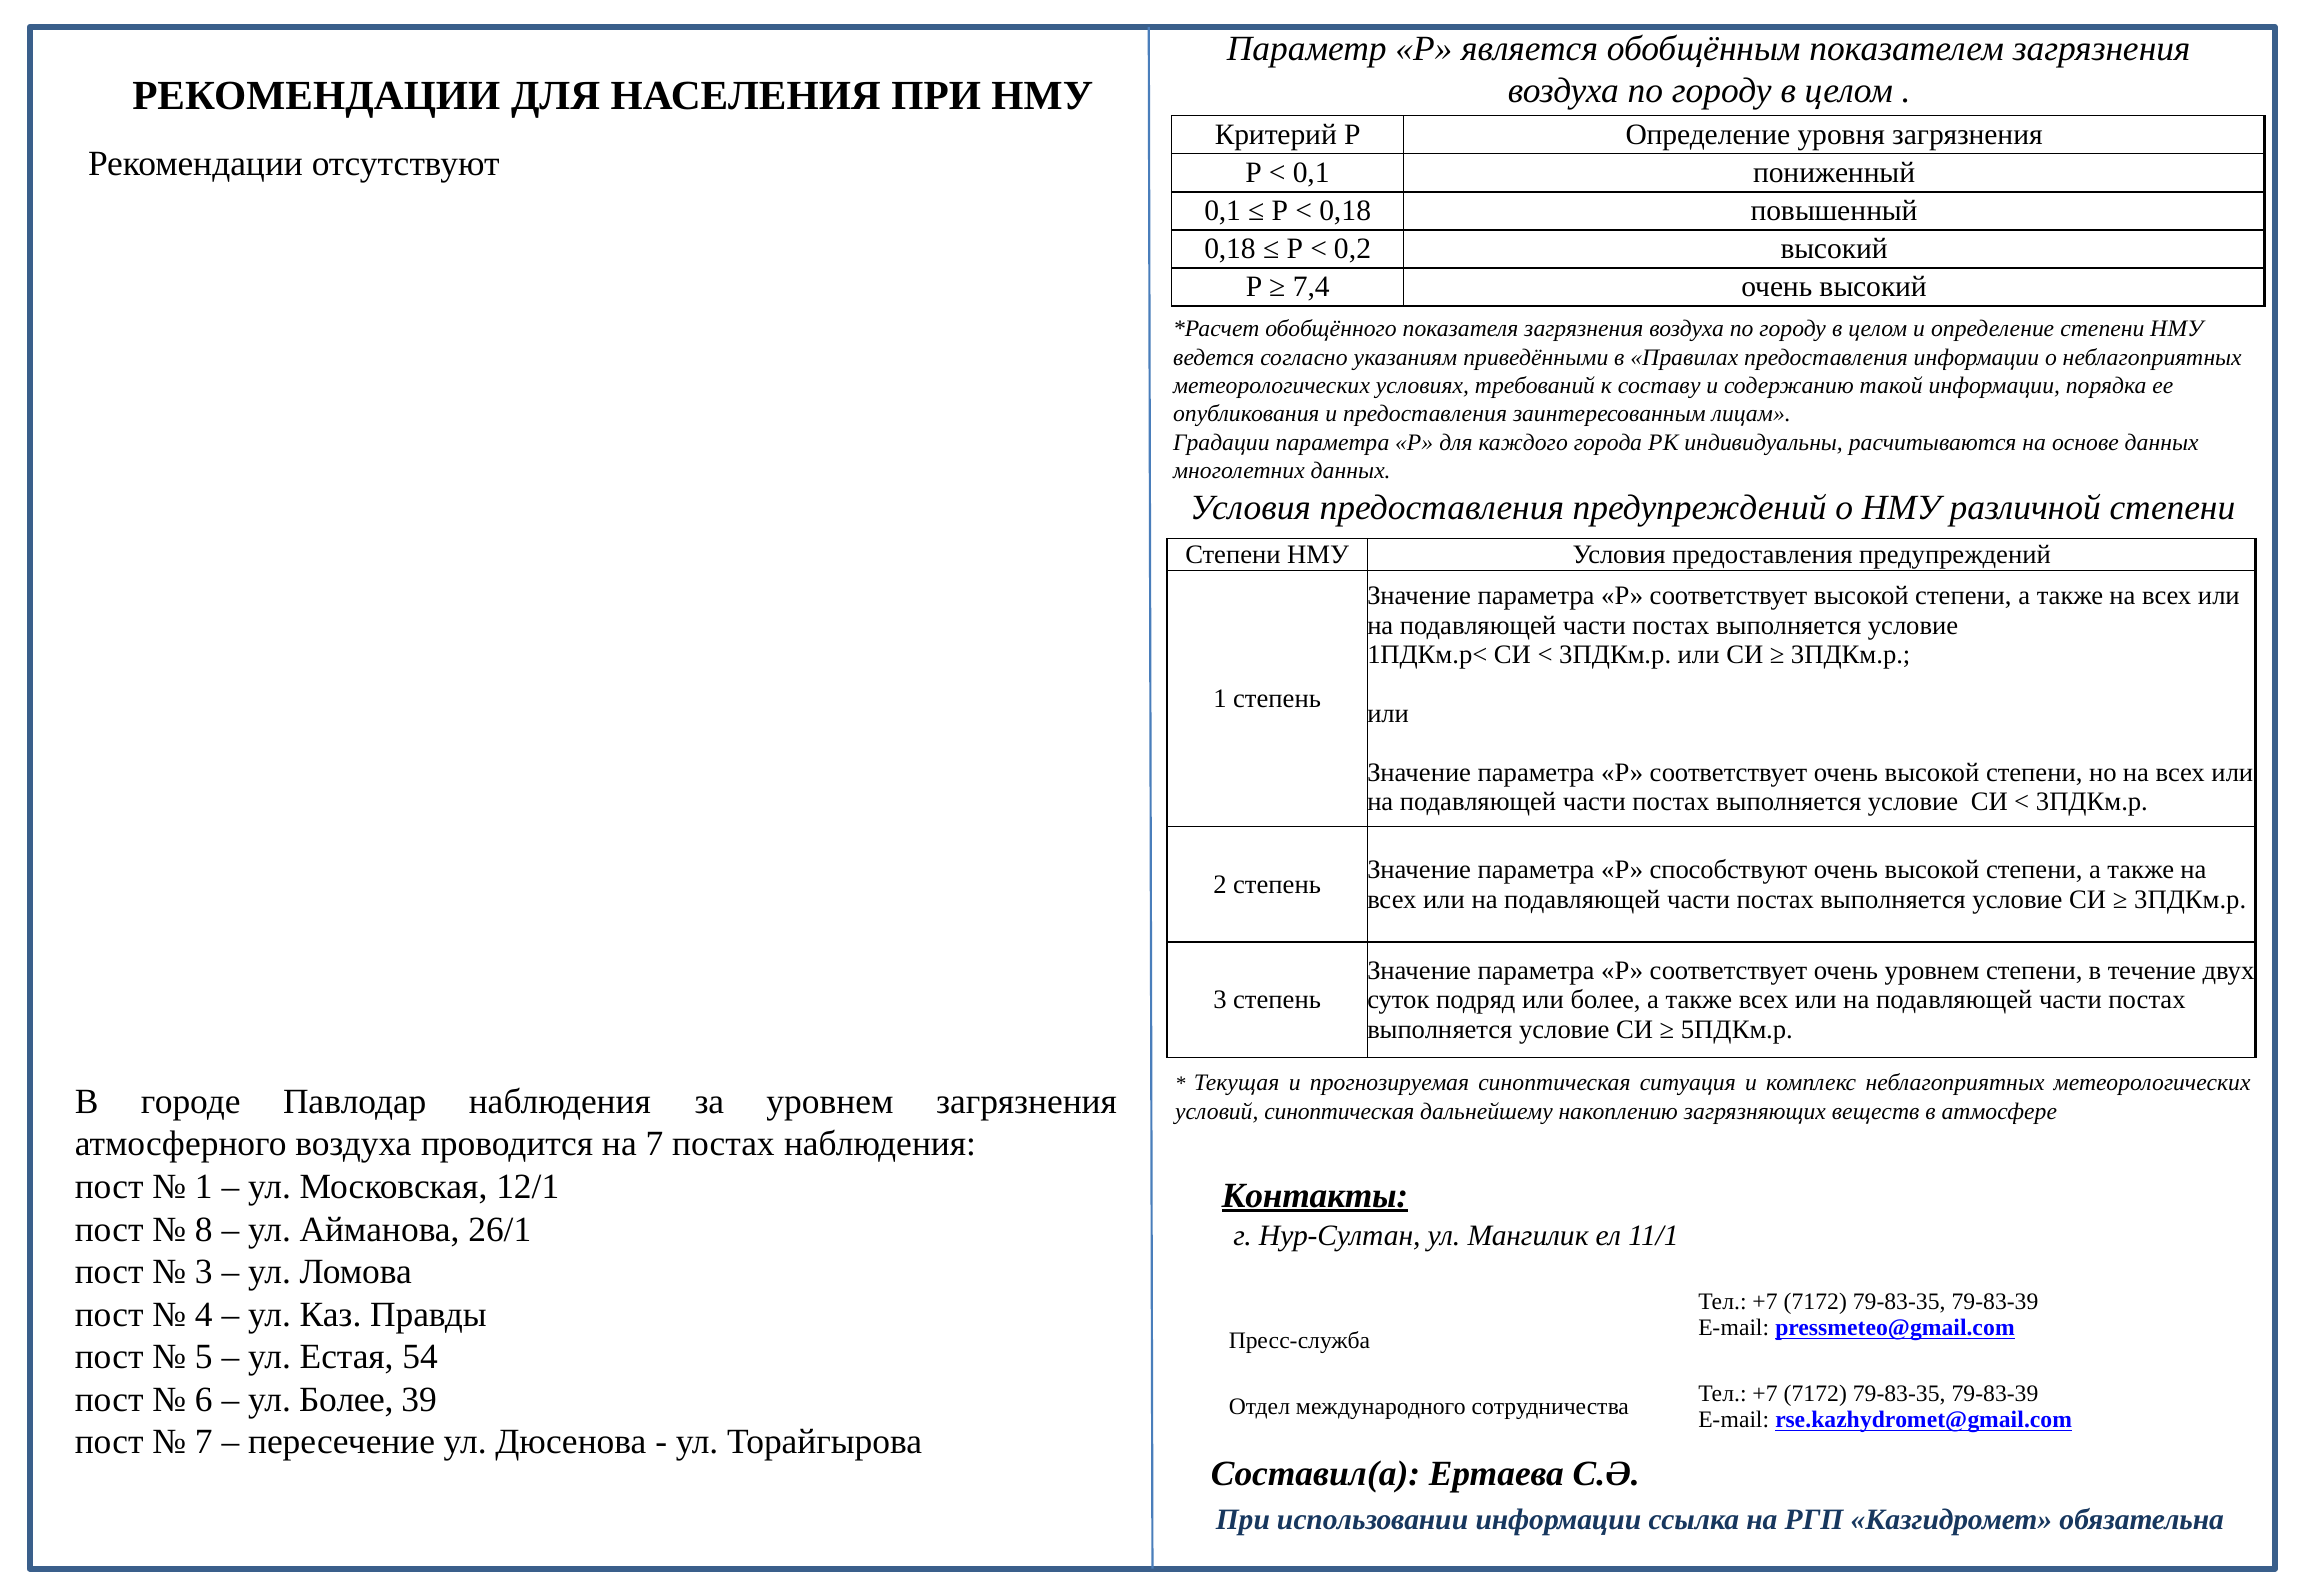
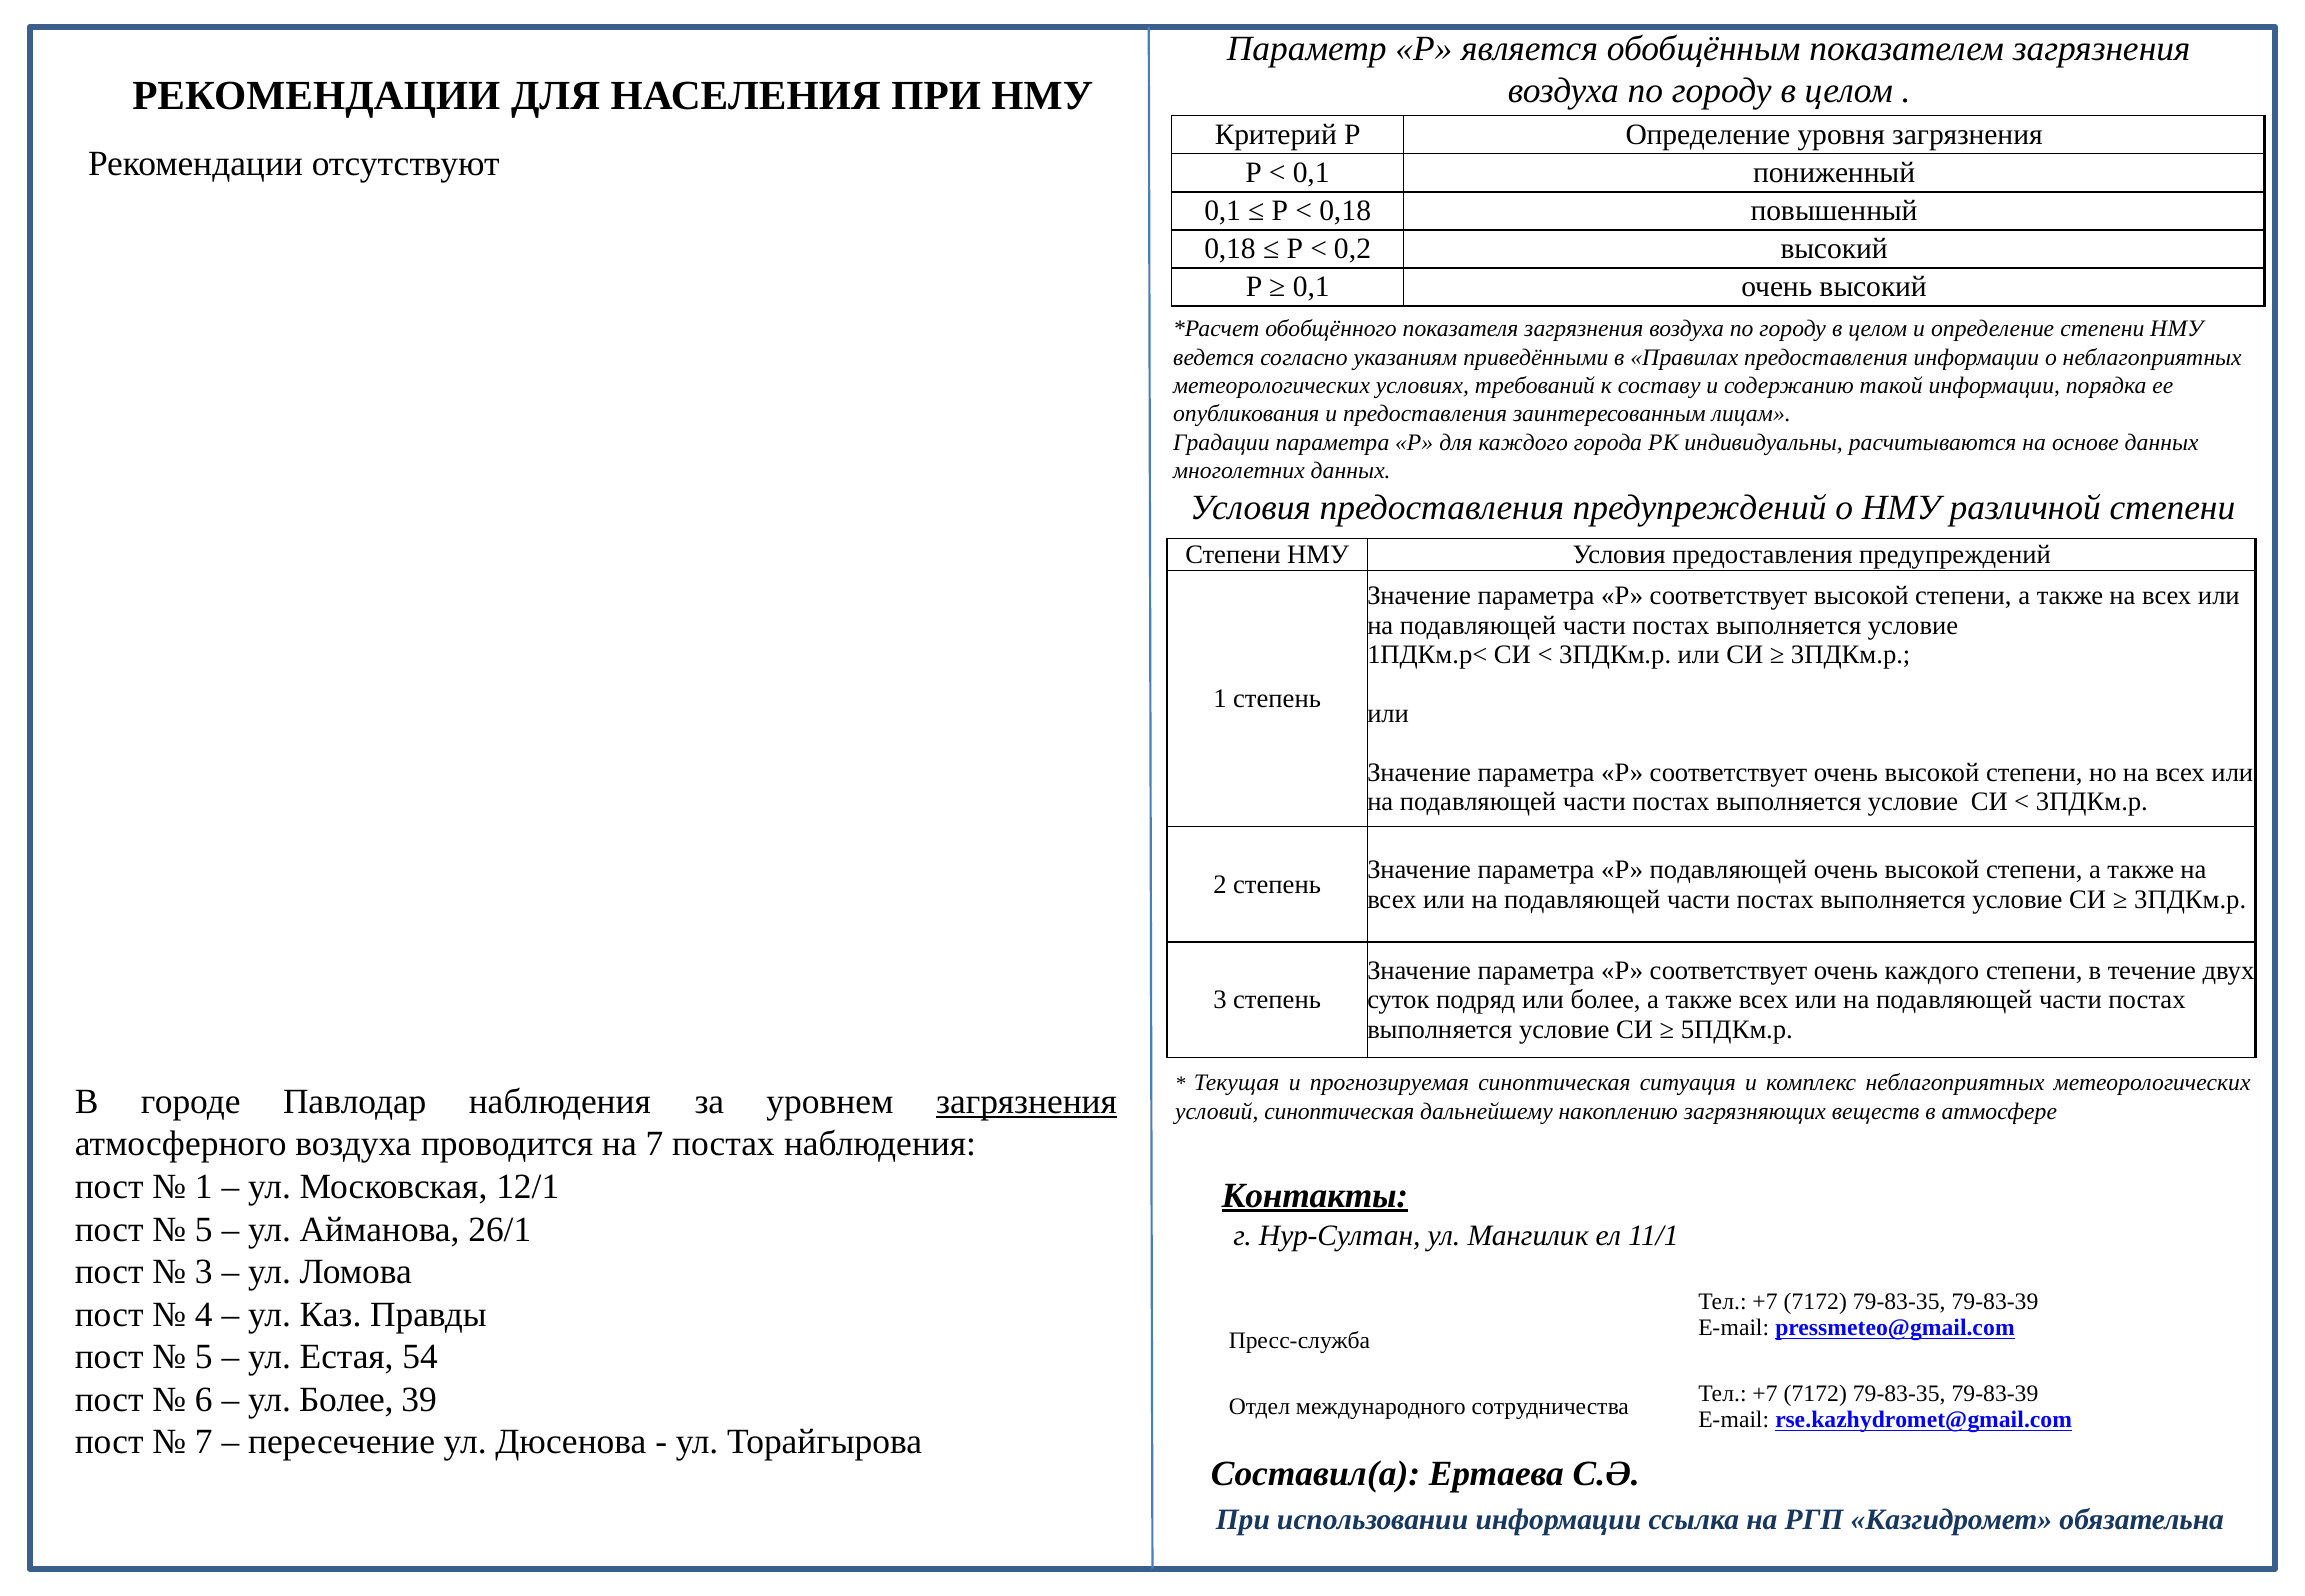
7,4 at (1311, 287): 7,4 -> 0,1
Р способствуют: способствуют -> подавляющей
очень уровнем: уровнем -> каждого
загрязнения at (1027, 1102) underline: none -> present
8 at (204, 1229): 8 -> 5
